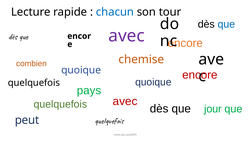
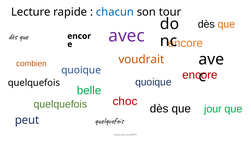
que at (226, 24) colour: blue -> orange
chemise: chemise -> voudrait
pays: pays -> belle
avec at (125, 101): avec -> choc
